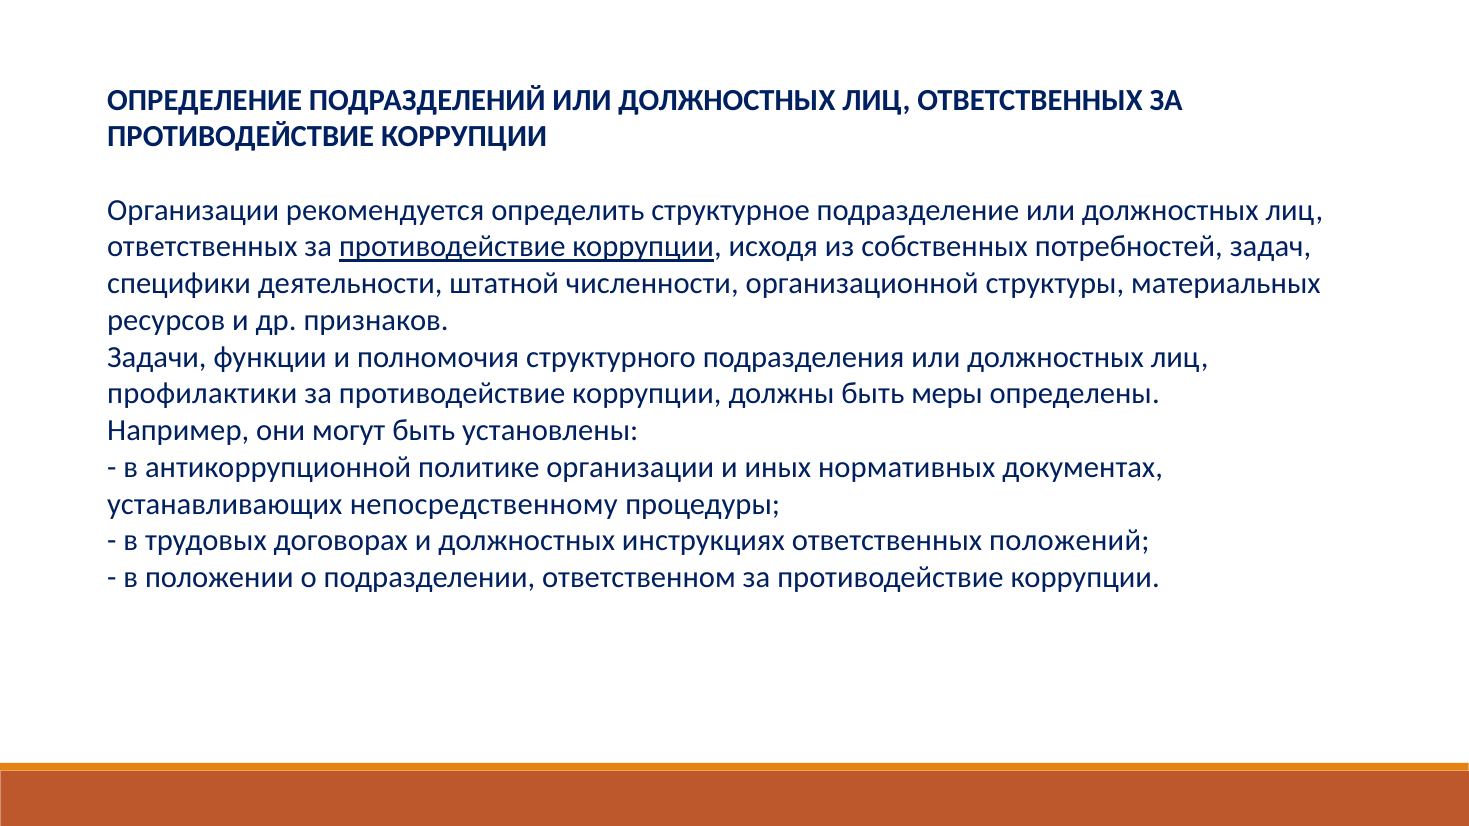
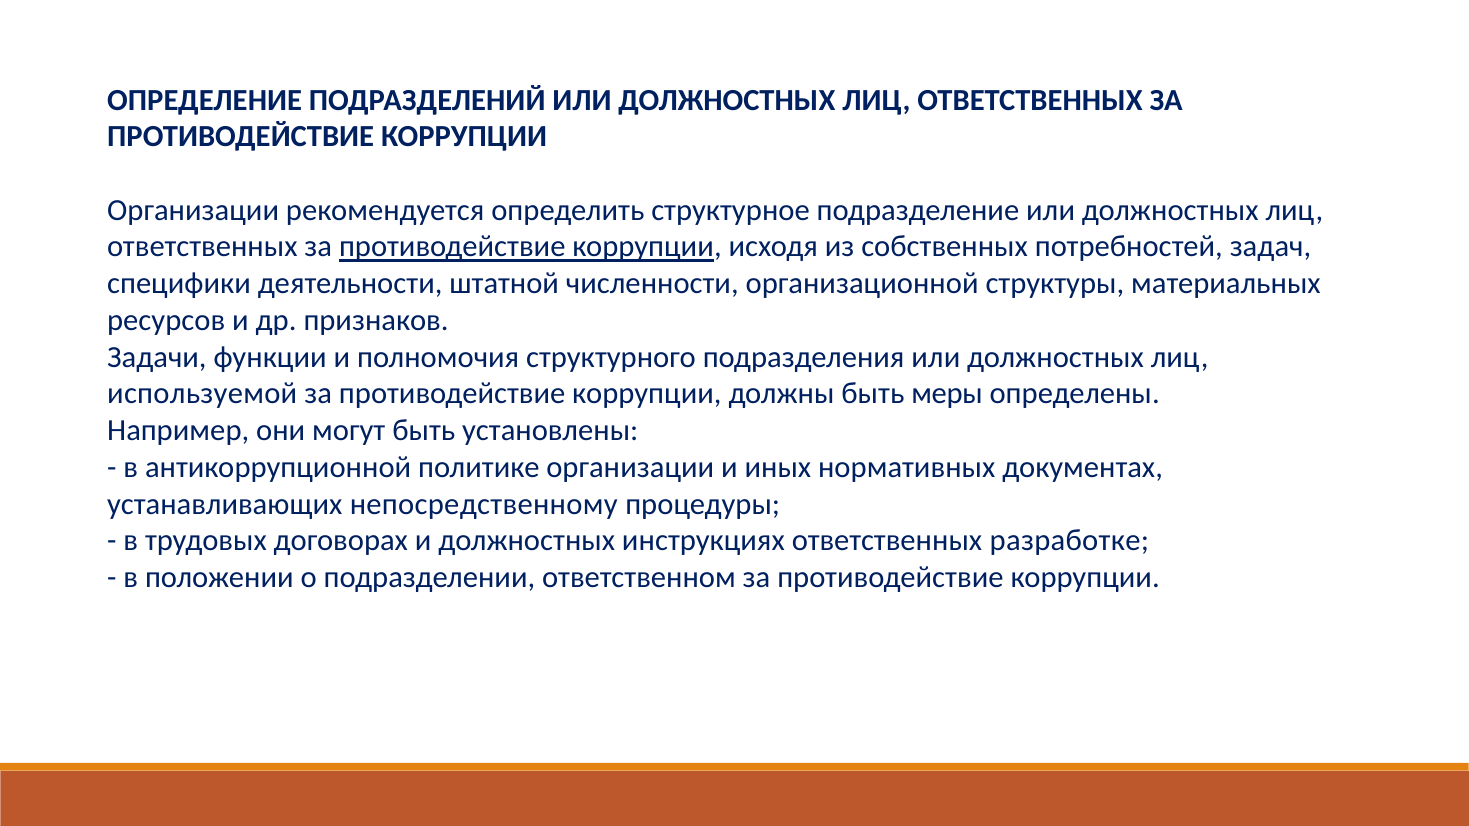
профилактики: профилактики -> используемой
положений: положений -> разработке
